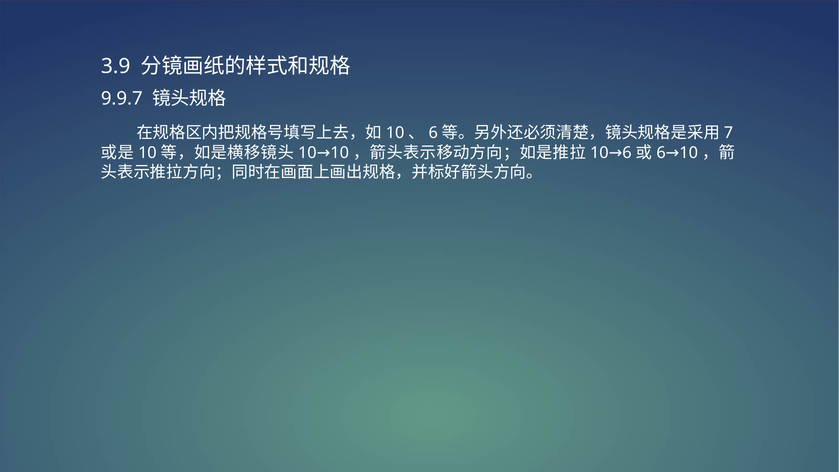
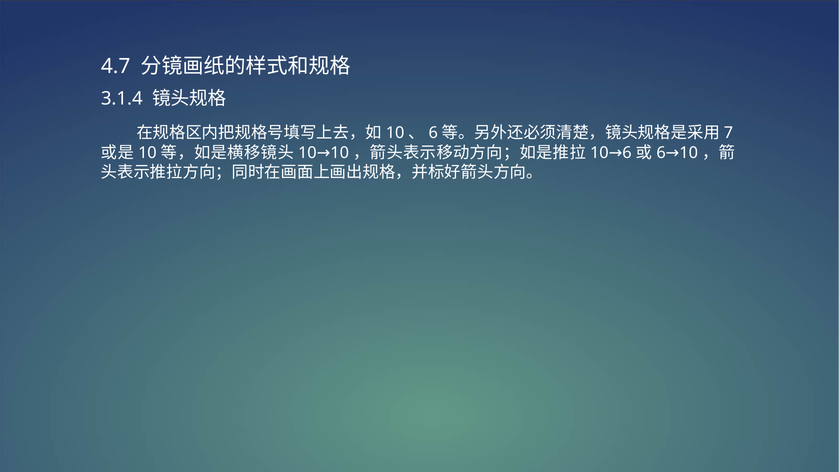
3.9: 3.9 -> 4.7
9.9.7: 9.9.7 -> 3.1.4
